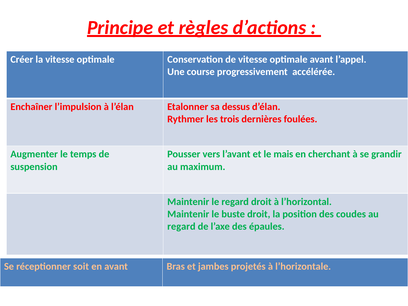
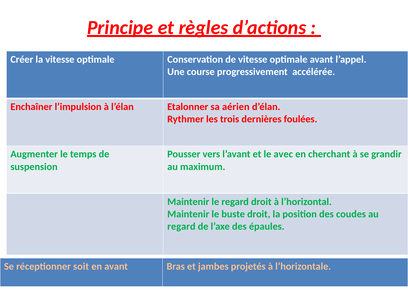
dessus: dessus -> aérien
mais: mais -> avec
